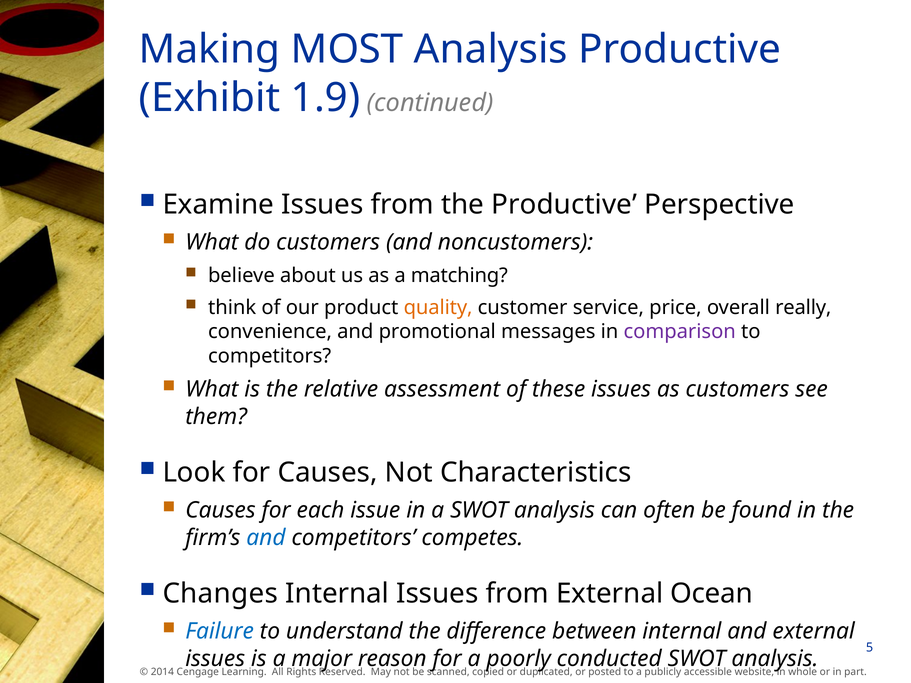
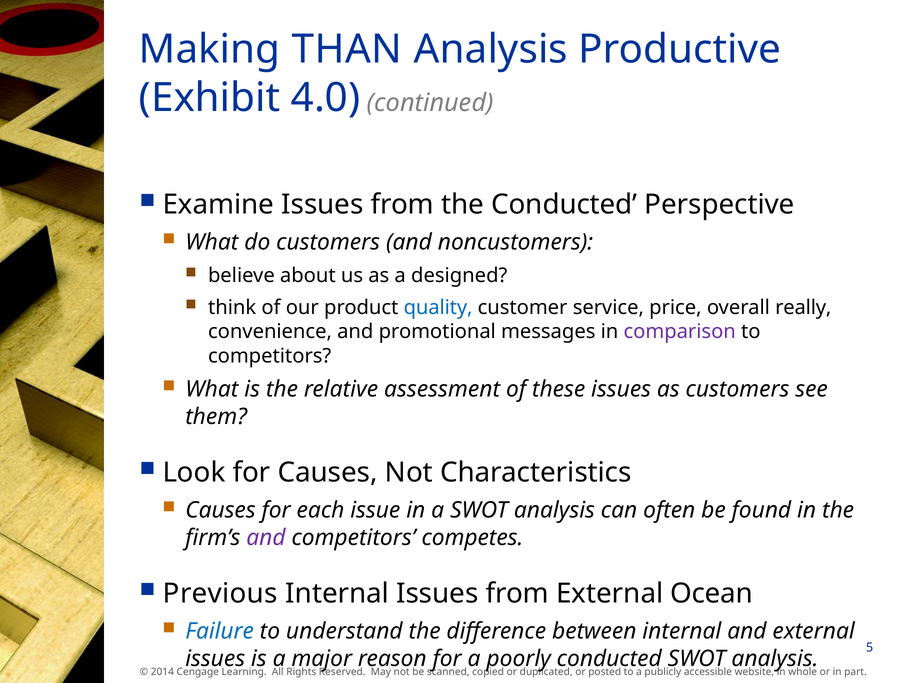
MOST: MOST -> THAN
1.9: 1.9 -> 4.0
the Productive: Productive -> Conducted
matching: matching -> designed
quality colour: orange -> blue
and at (266, 538) colour: blue -> purple
Changes: Changes -> Previous
